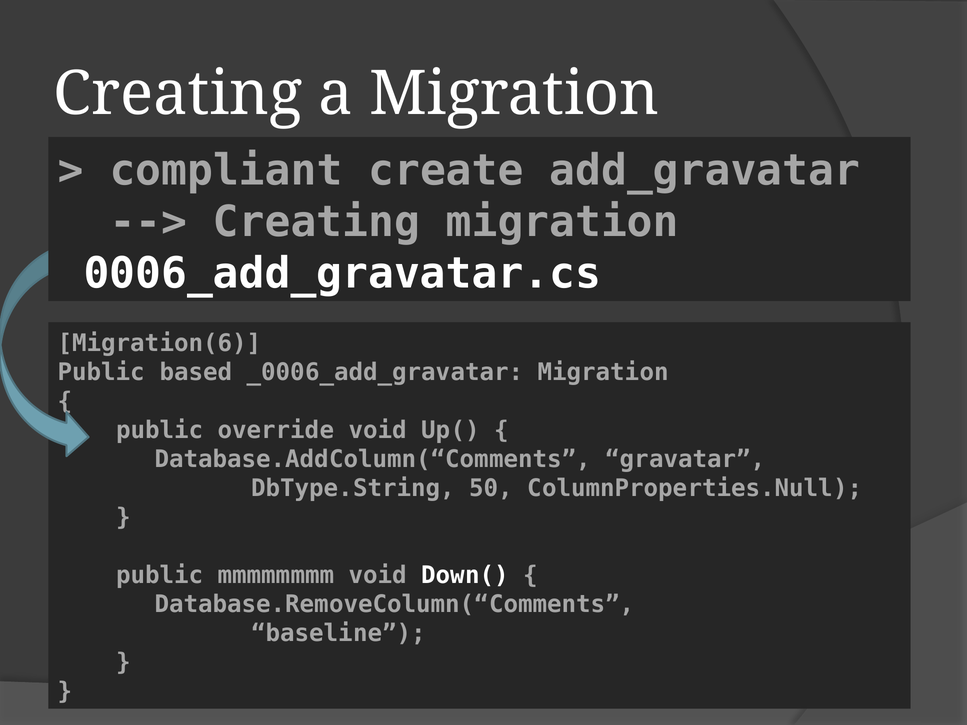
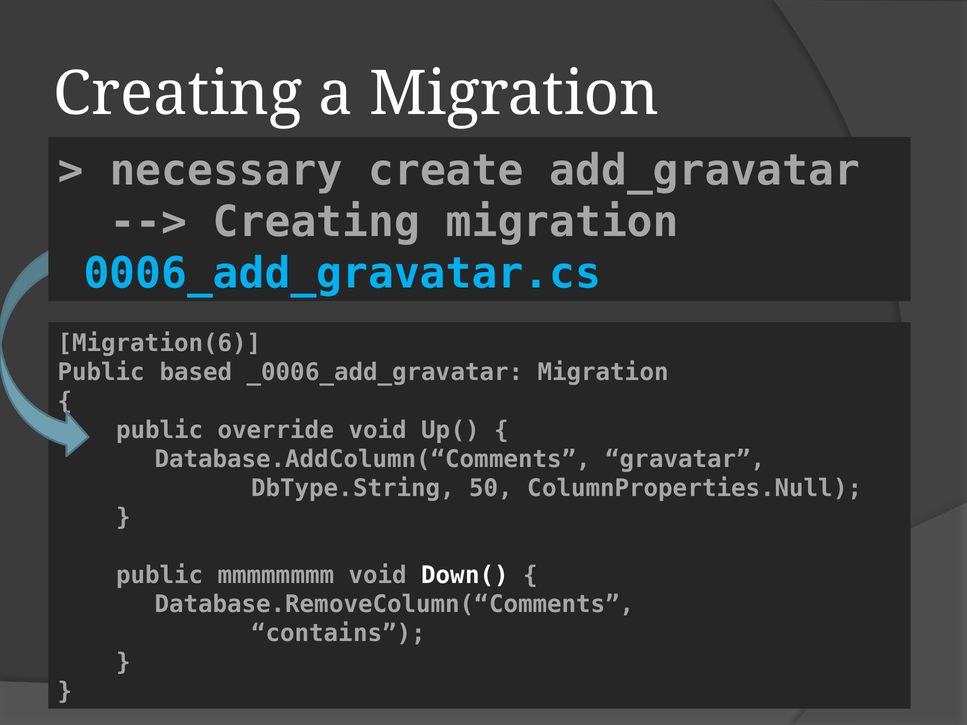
compliant: compliant -> necessary
0006_add_gravatar.cs colour: white -> light blue
baseline: baseline -> contains
